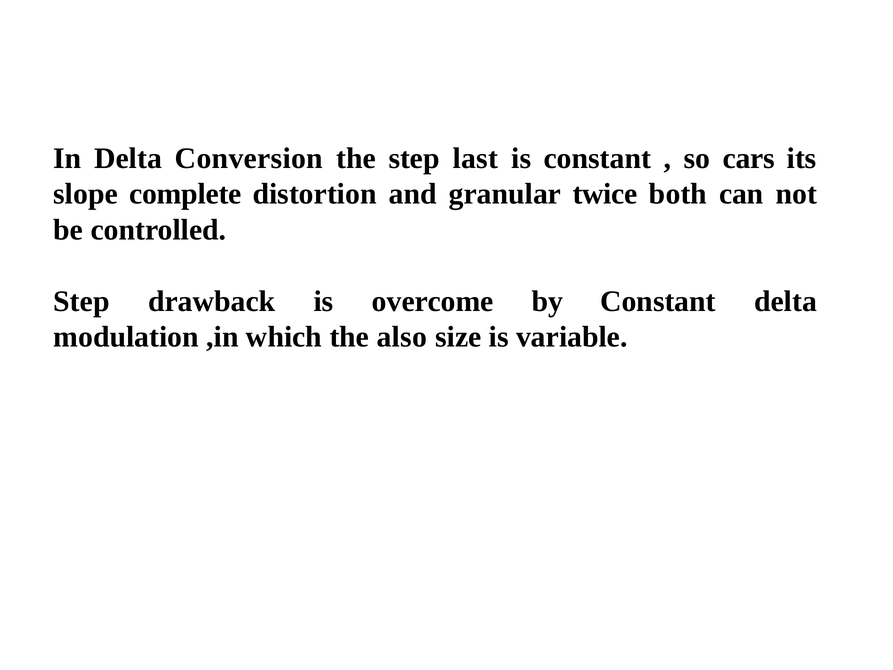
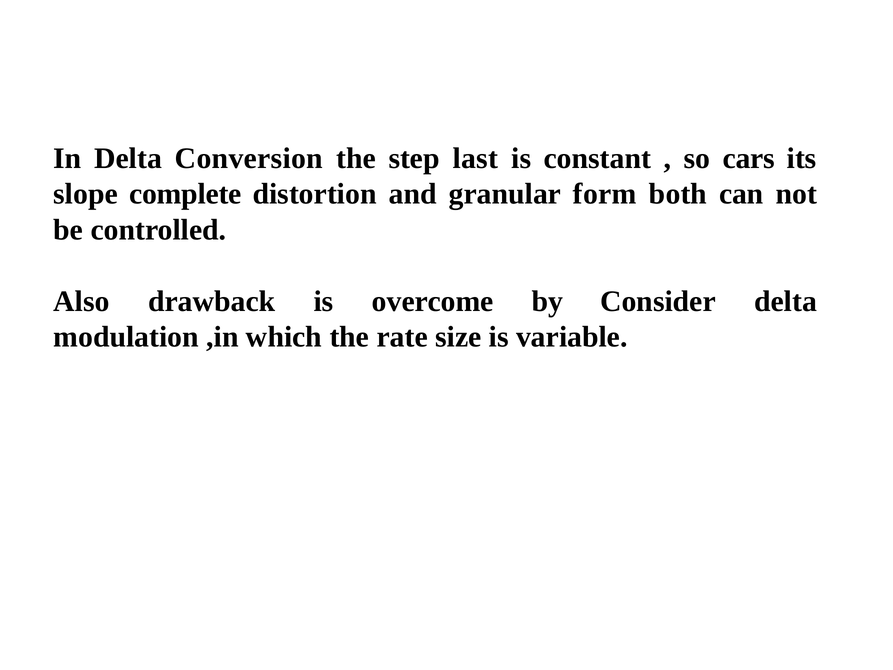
twice: twice -> form
Step at (82, 301): Step -> Also
by Constant: Constant -> Consider
also: also -> rate
